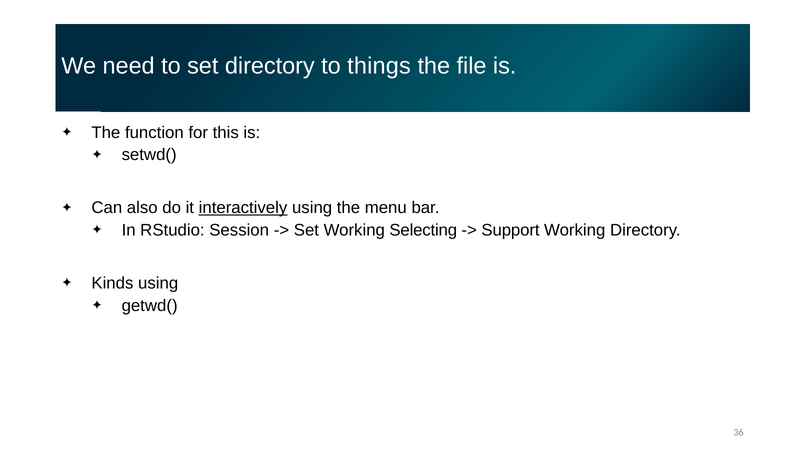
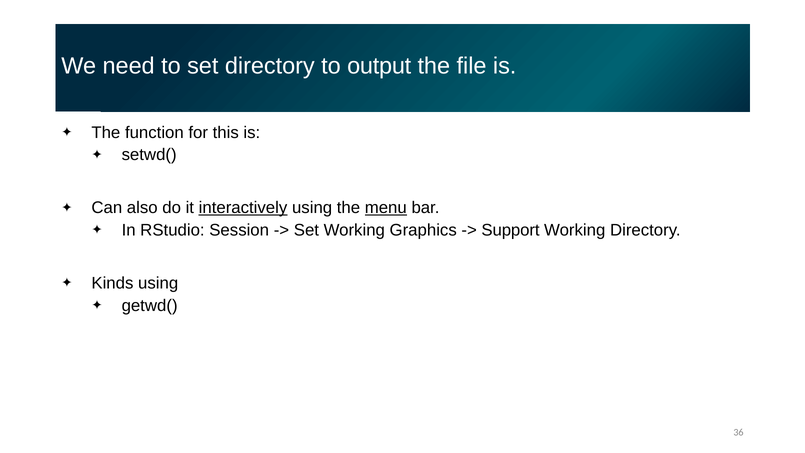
things: things -> output
menu underline: none -> present
Selecting: Selecting -> Graphics
